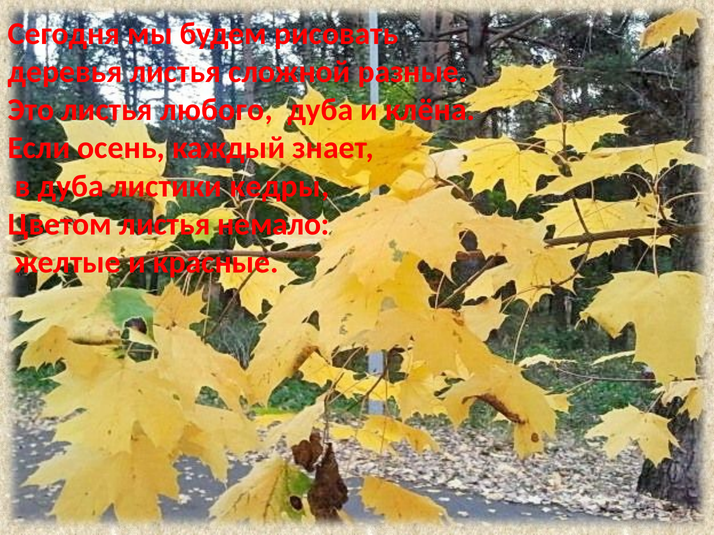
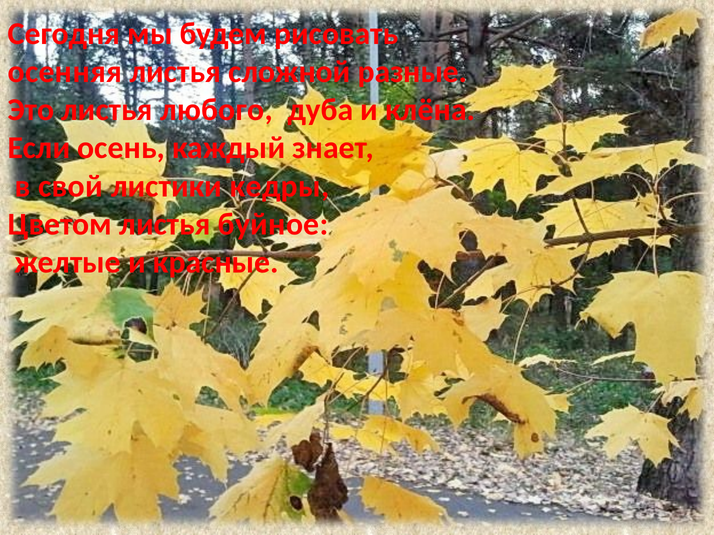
деревья: деревья -> осенняя
в дуба: дуба -> свой
немало: немало -> буйное
